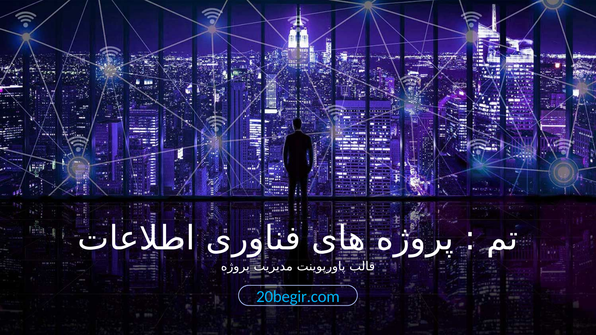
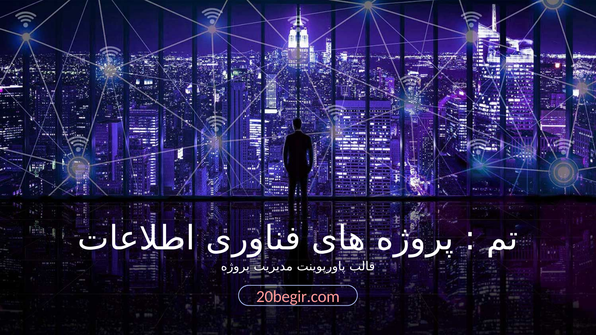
20begir.com colour: light blue -> pink
